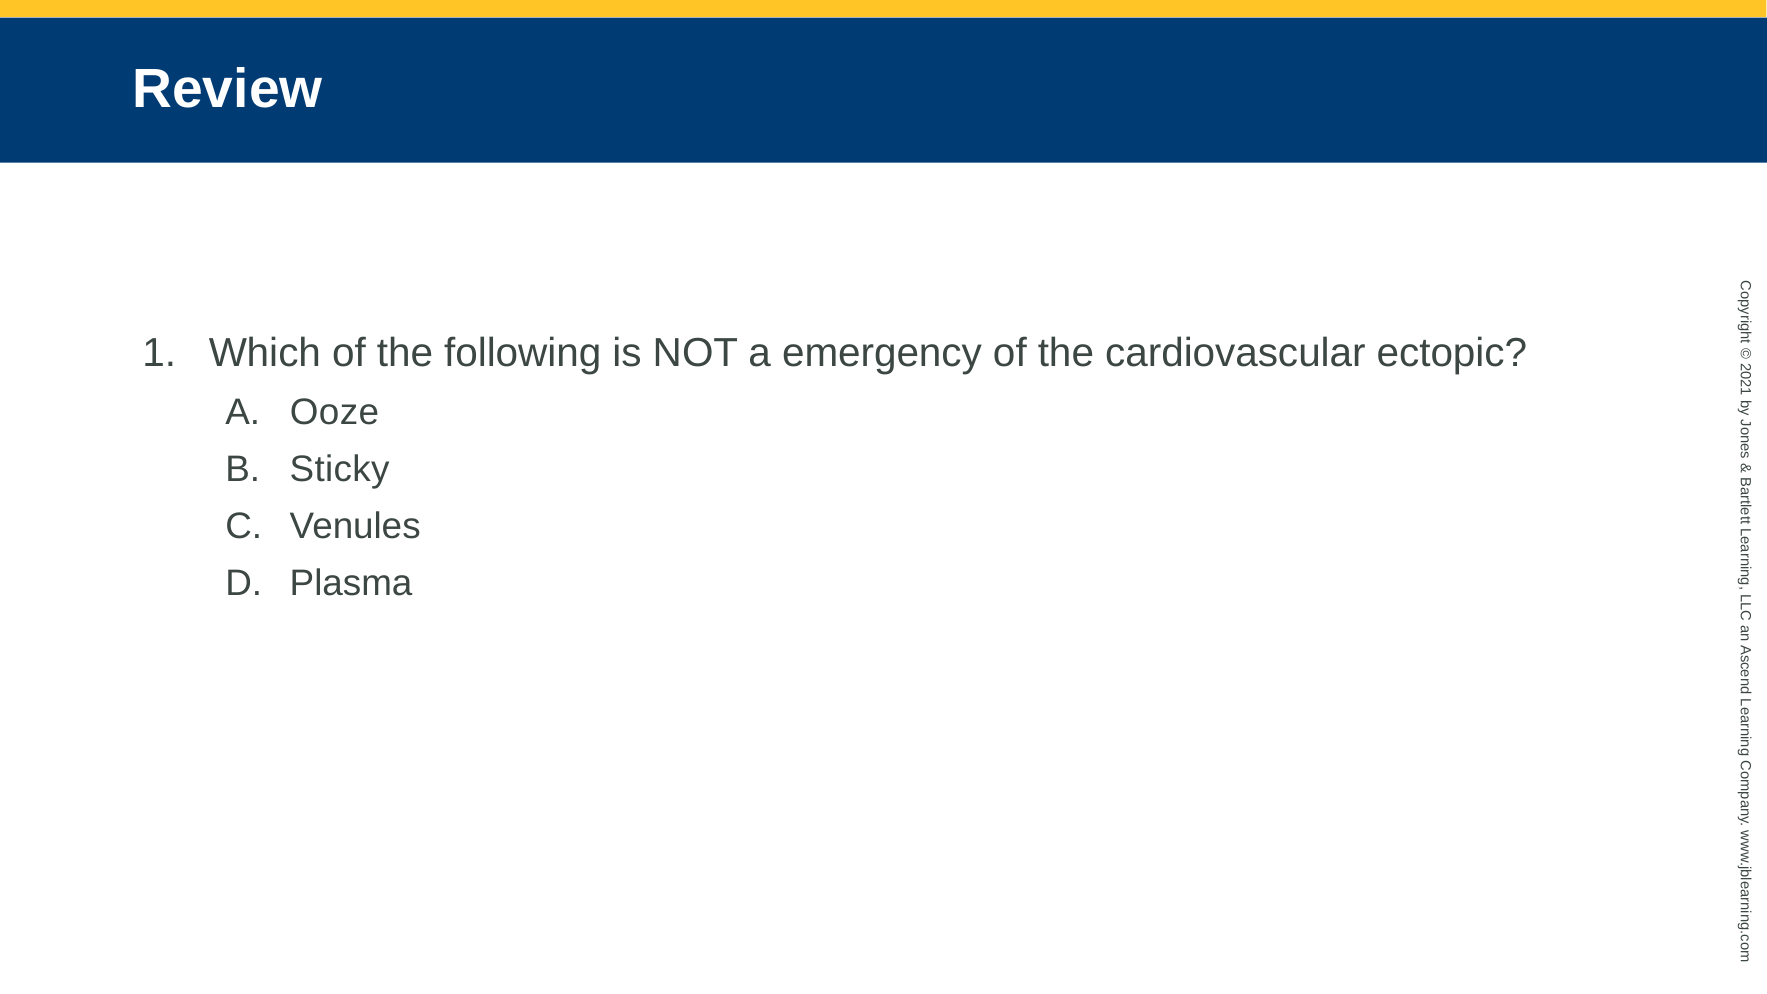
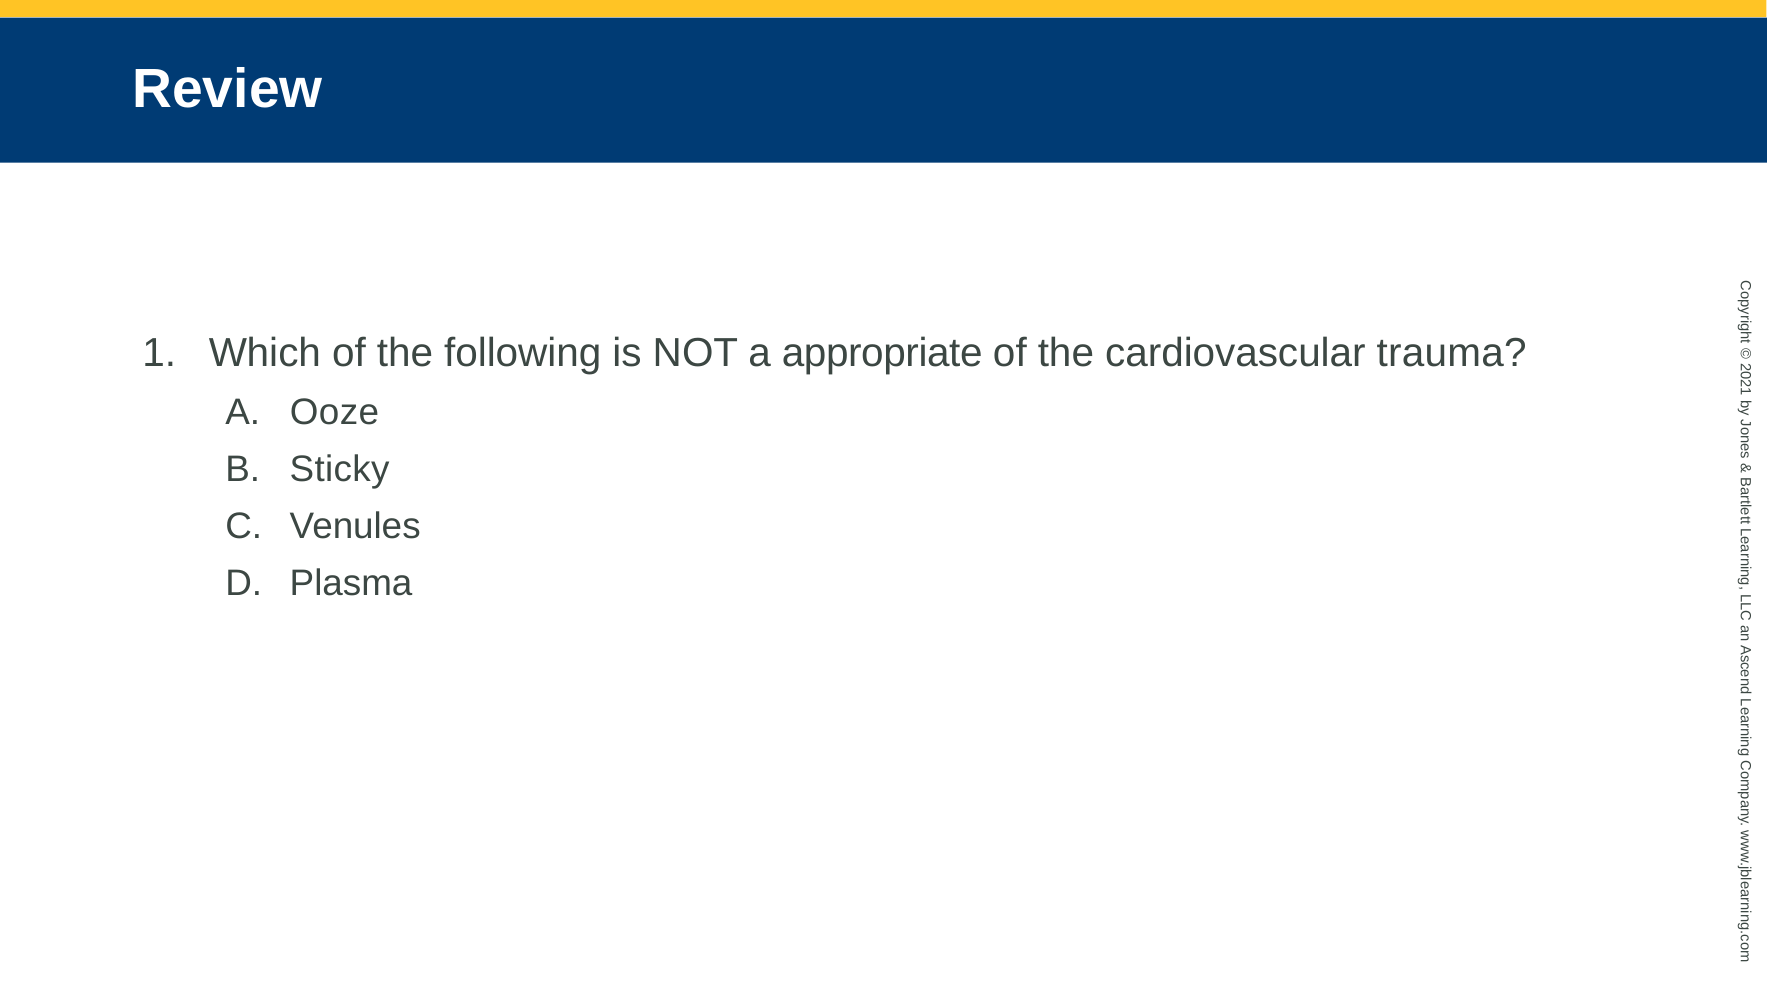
emergency: emergency -> appropriate
ectopic: ectopic -> trauma
